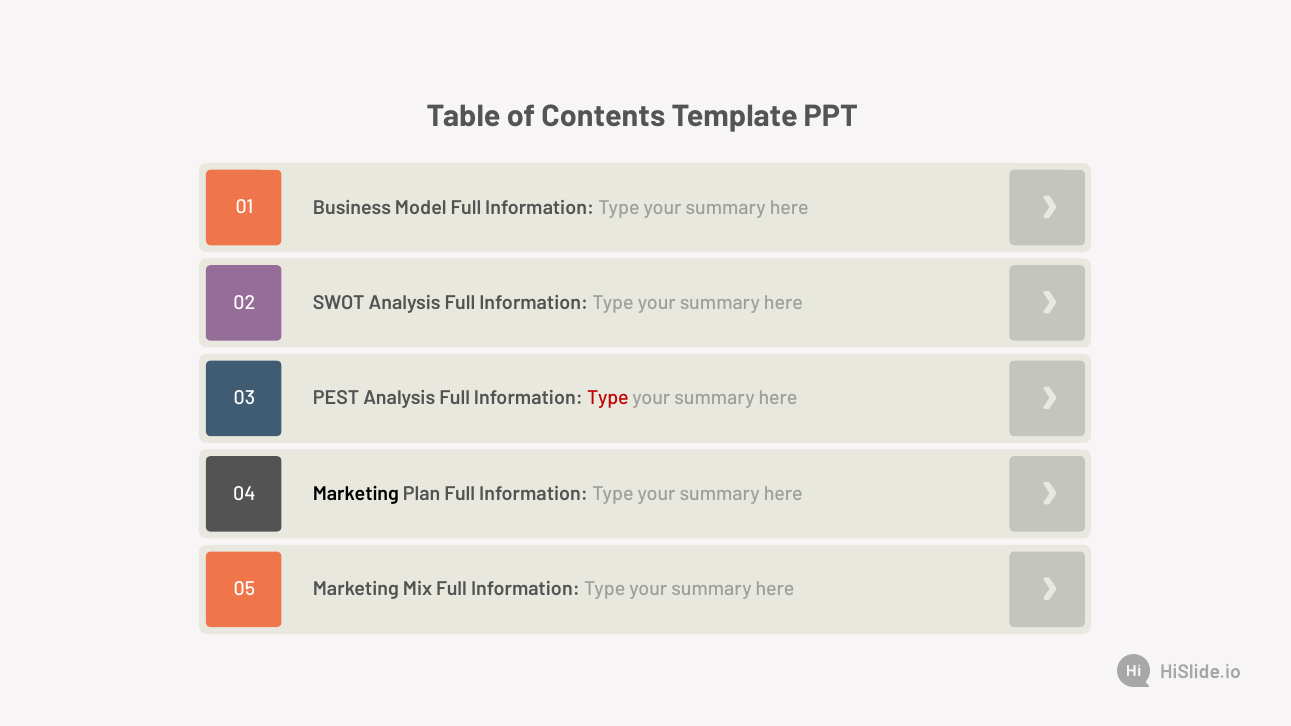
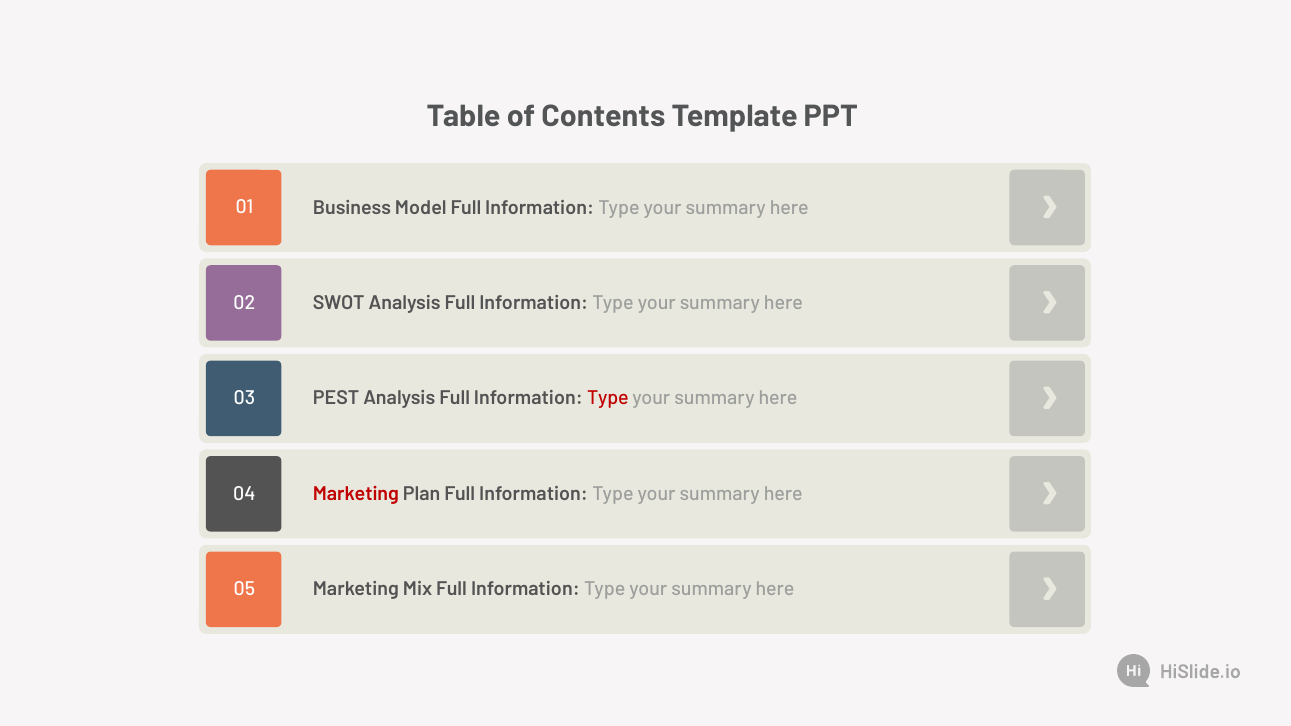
Marketing at (356, 494) colour: black -> red
